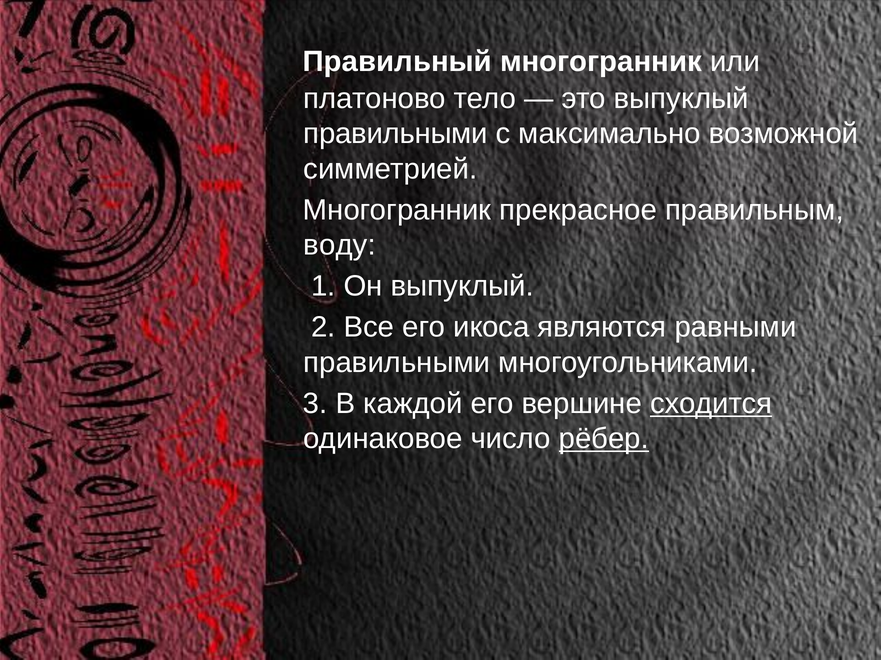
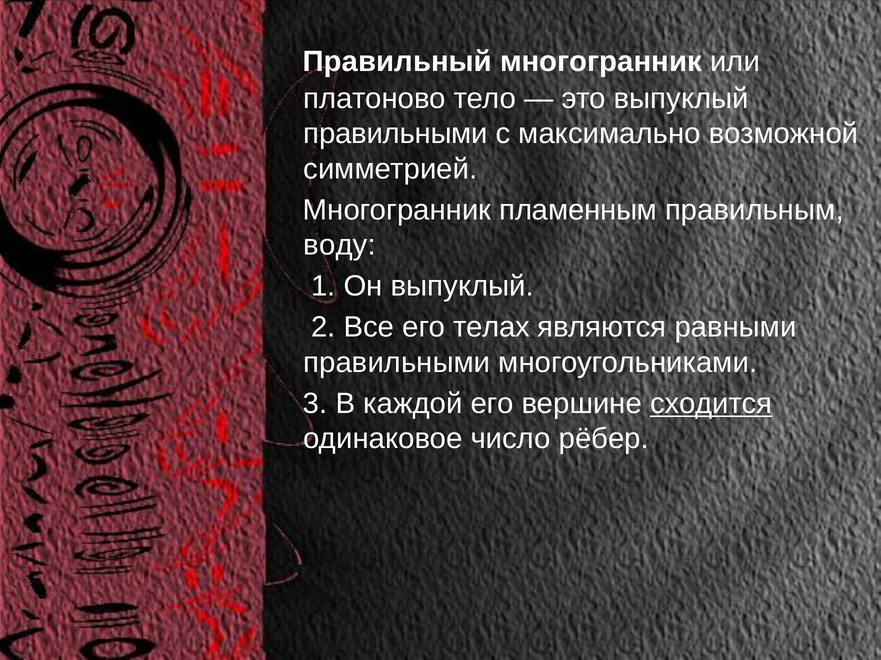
прекрасное: прекрасное -> пламенным
икоса: икоса -> телах
рёбер underline: present -> none
